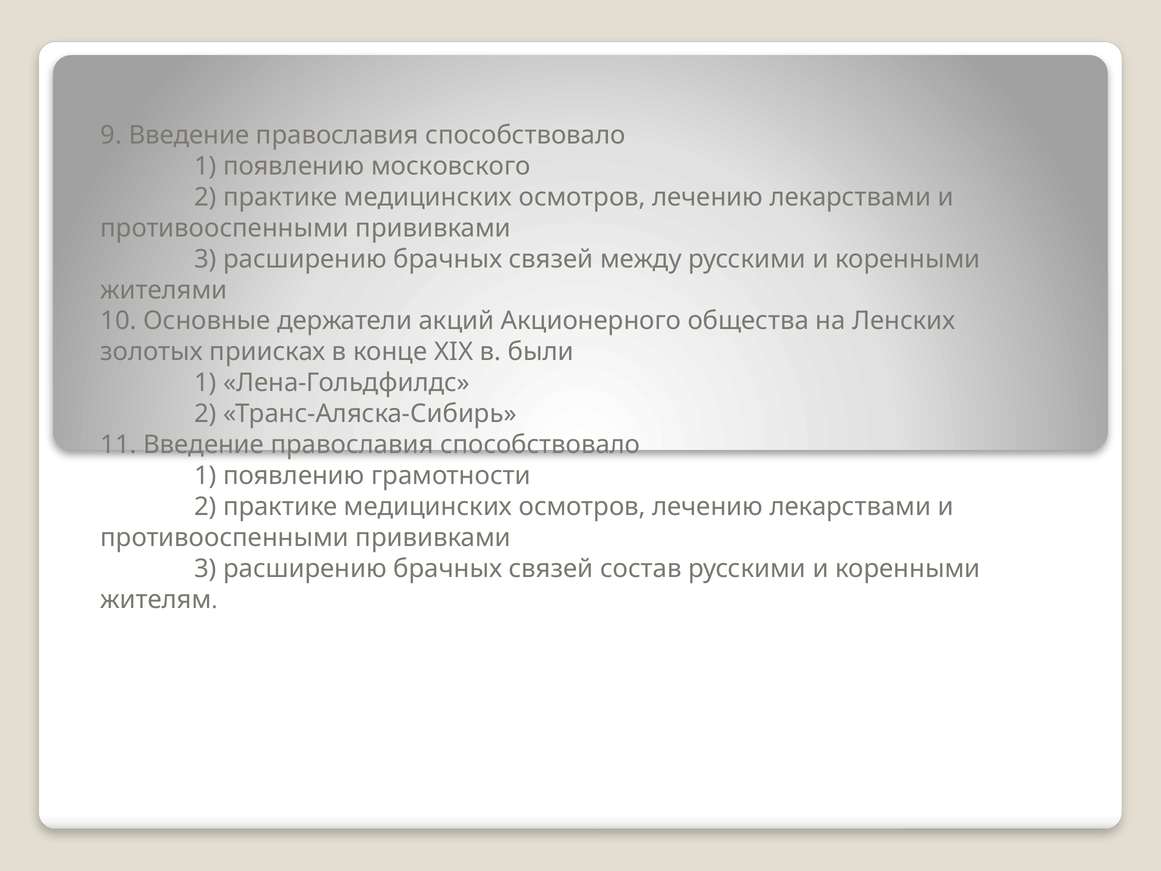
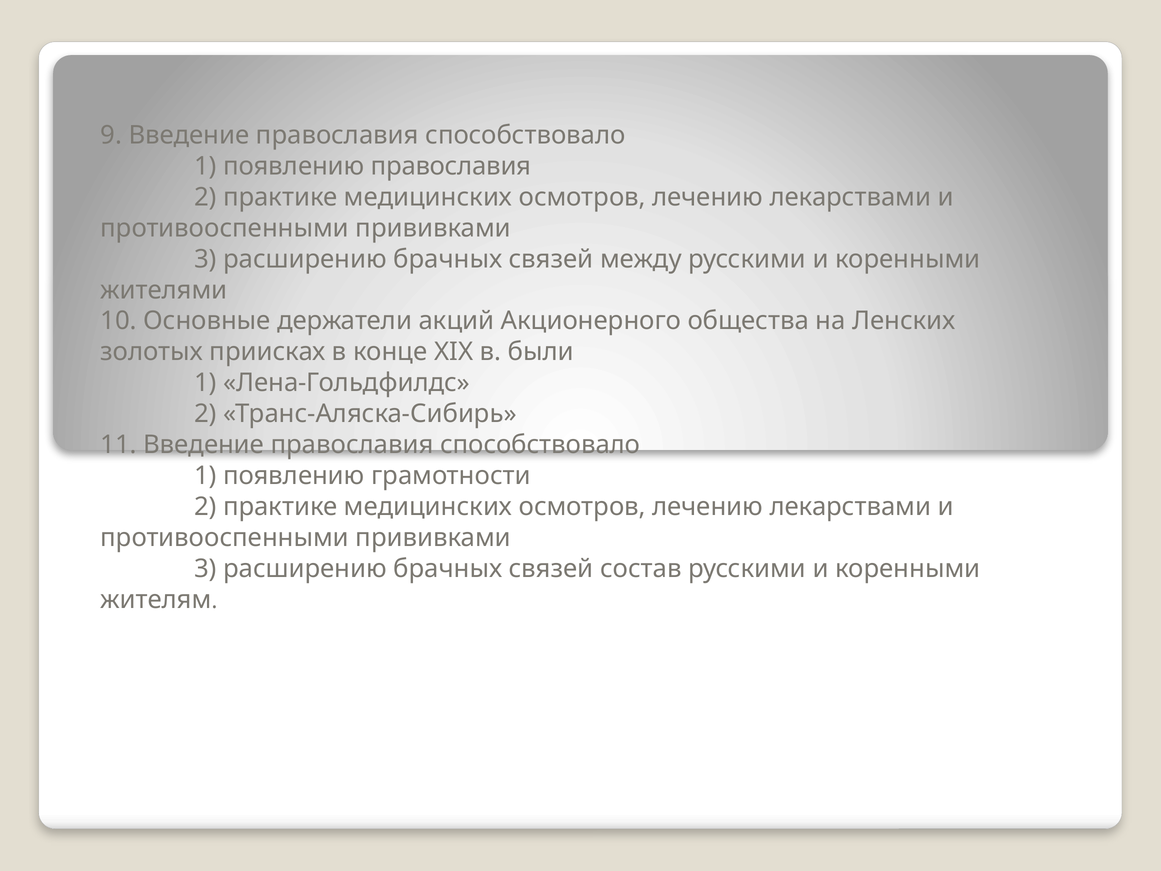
появлению московского: московского -> православия
